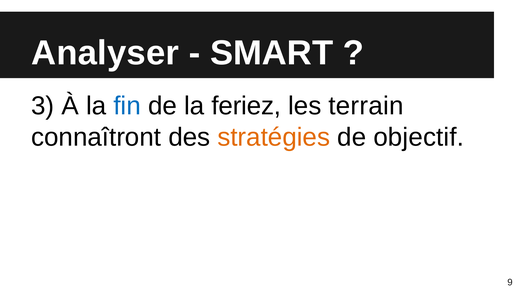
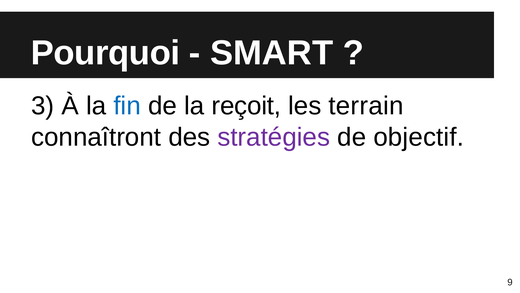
Analyser: Analyser -> Pourquoi
feriez: feriez -> reçoit
stratégies colour: orange -> purple
